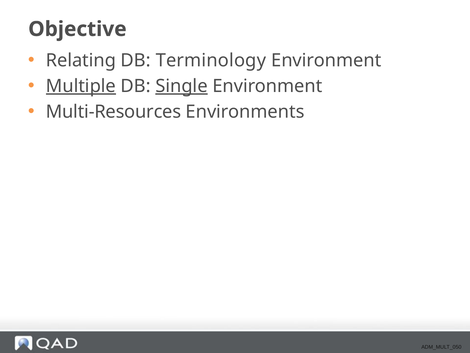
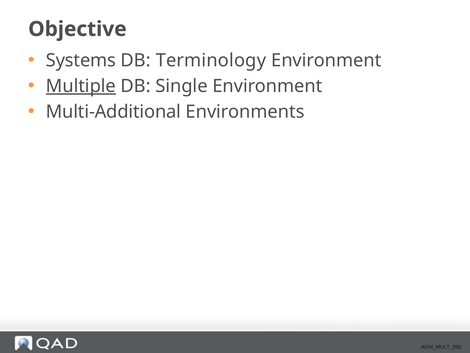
Relating: Relating -> Systems
Single underline: present -> none
Multi-Resources: Multi-Resources -> Multi-Additional
